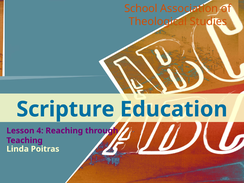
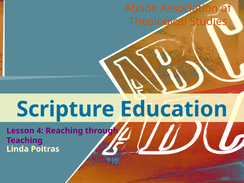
School: School -> Abode
